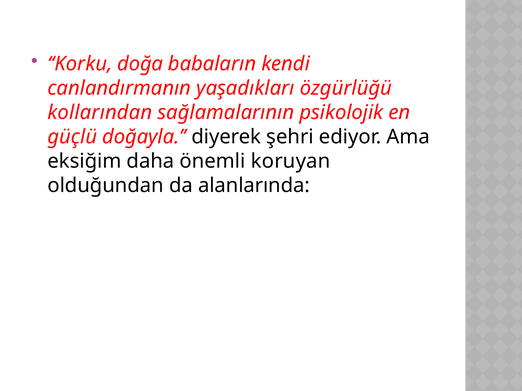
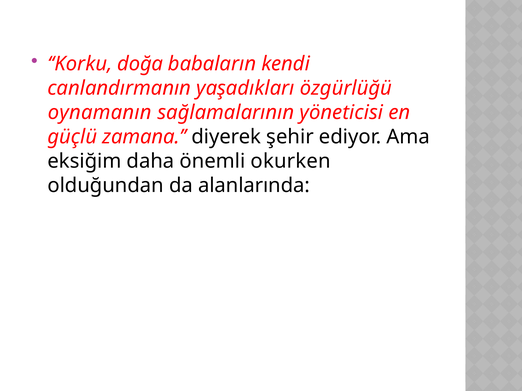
kollarından: kollarından -> oynamanın
psikolojik: psikolojik -> yöneticisi
doğayla: doğayla -> zamana
şehri: şehri -> şehir
koruyan: koruyan -> okurken
